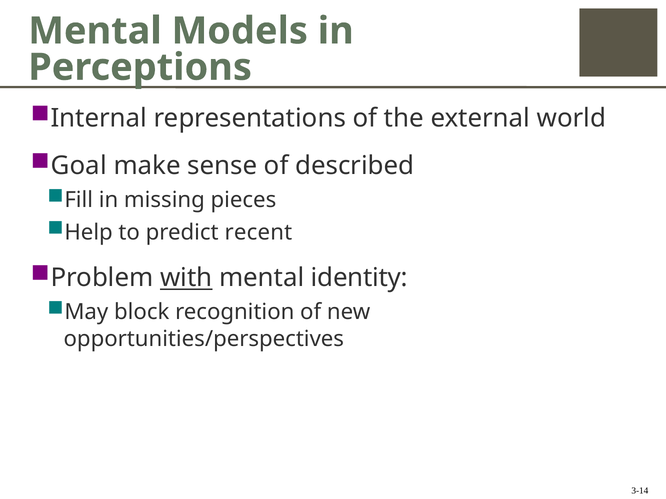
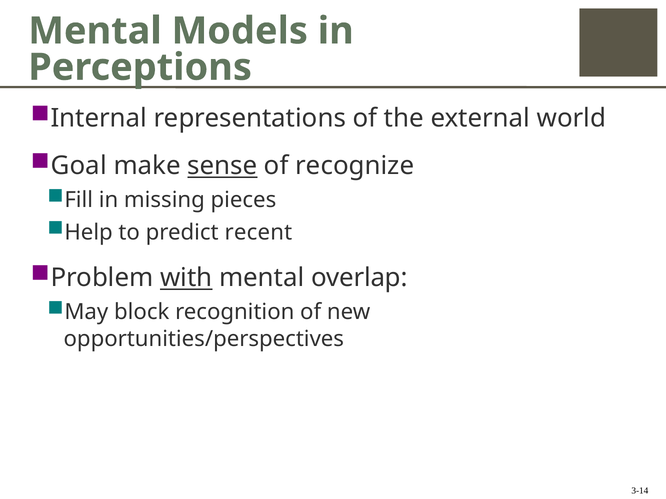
sense underline: none -> present
described: described -> recognize
identity: identity -> overlap
